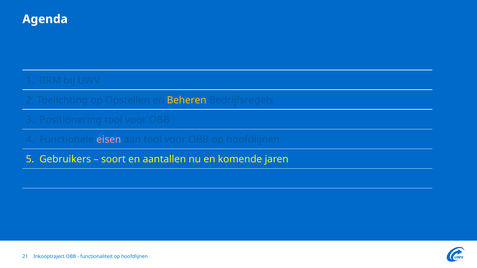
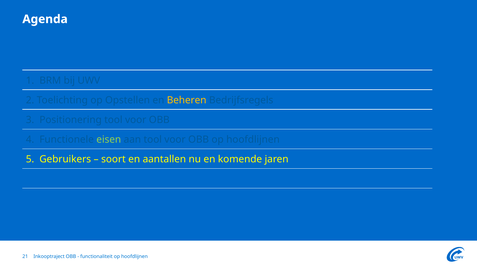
eisen colour: pink -> light green
